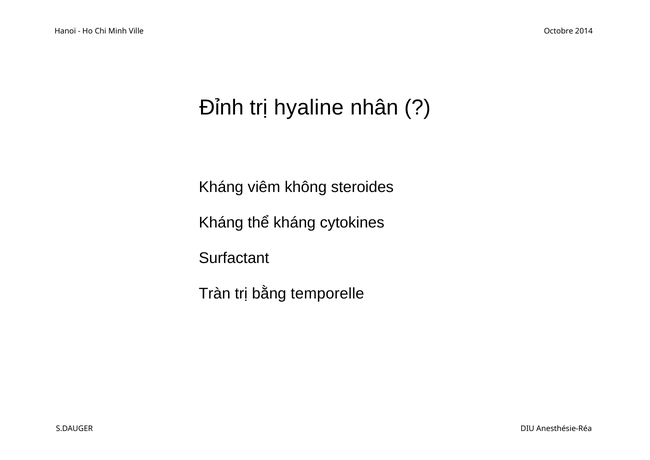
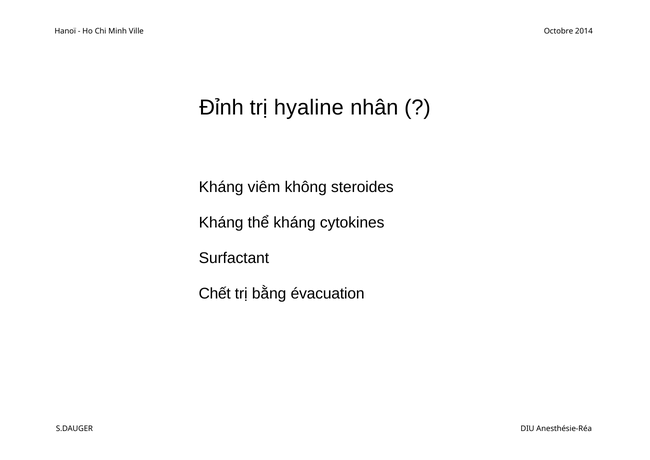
Tràn: Tràn -> Chết
temporelle: temporelle -> évacuation
